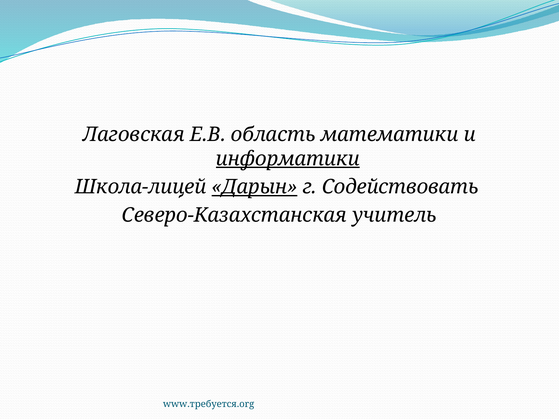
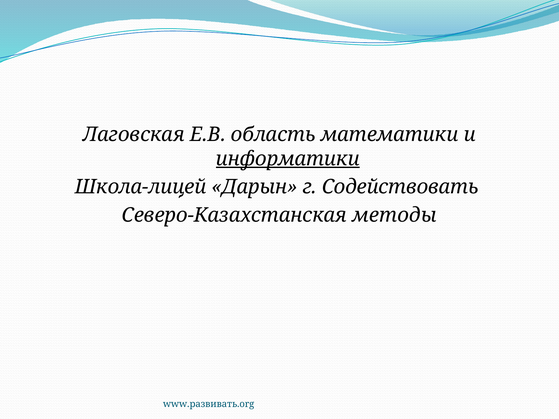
Дарын underline: present -> none
учитель: учитель -> методы
www.требуется.org: www.требуется.org -> www.развивать.org
